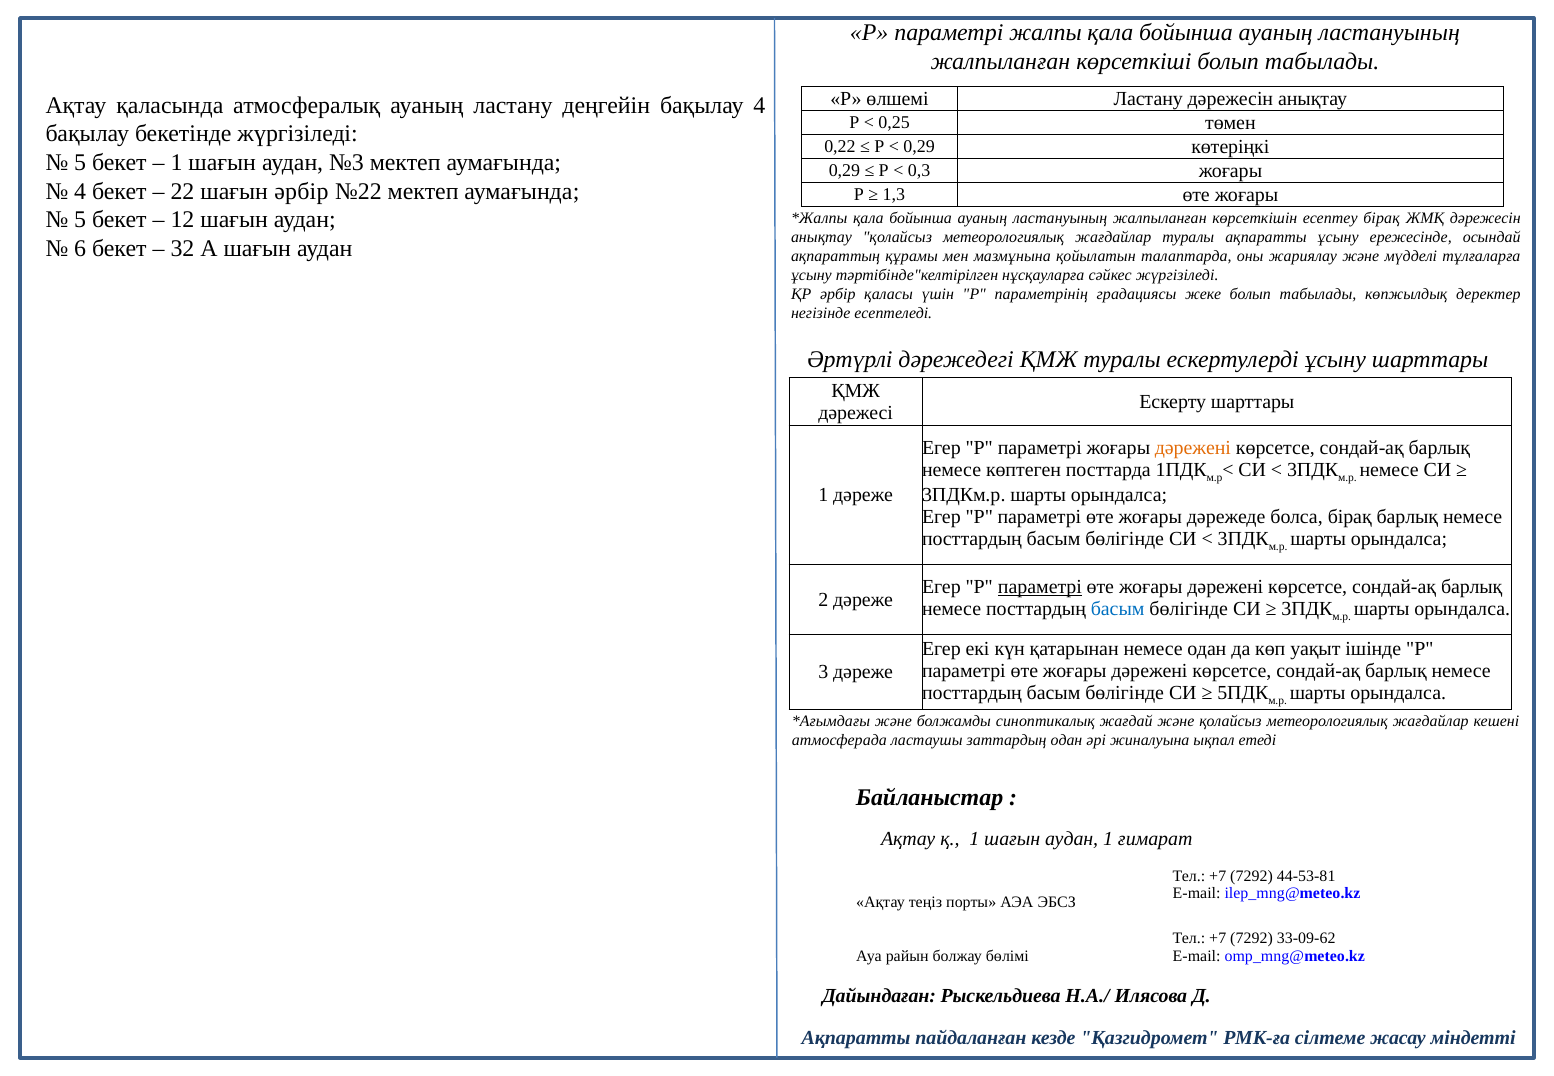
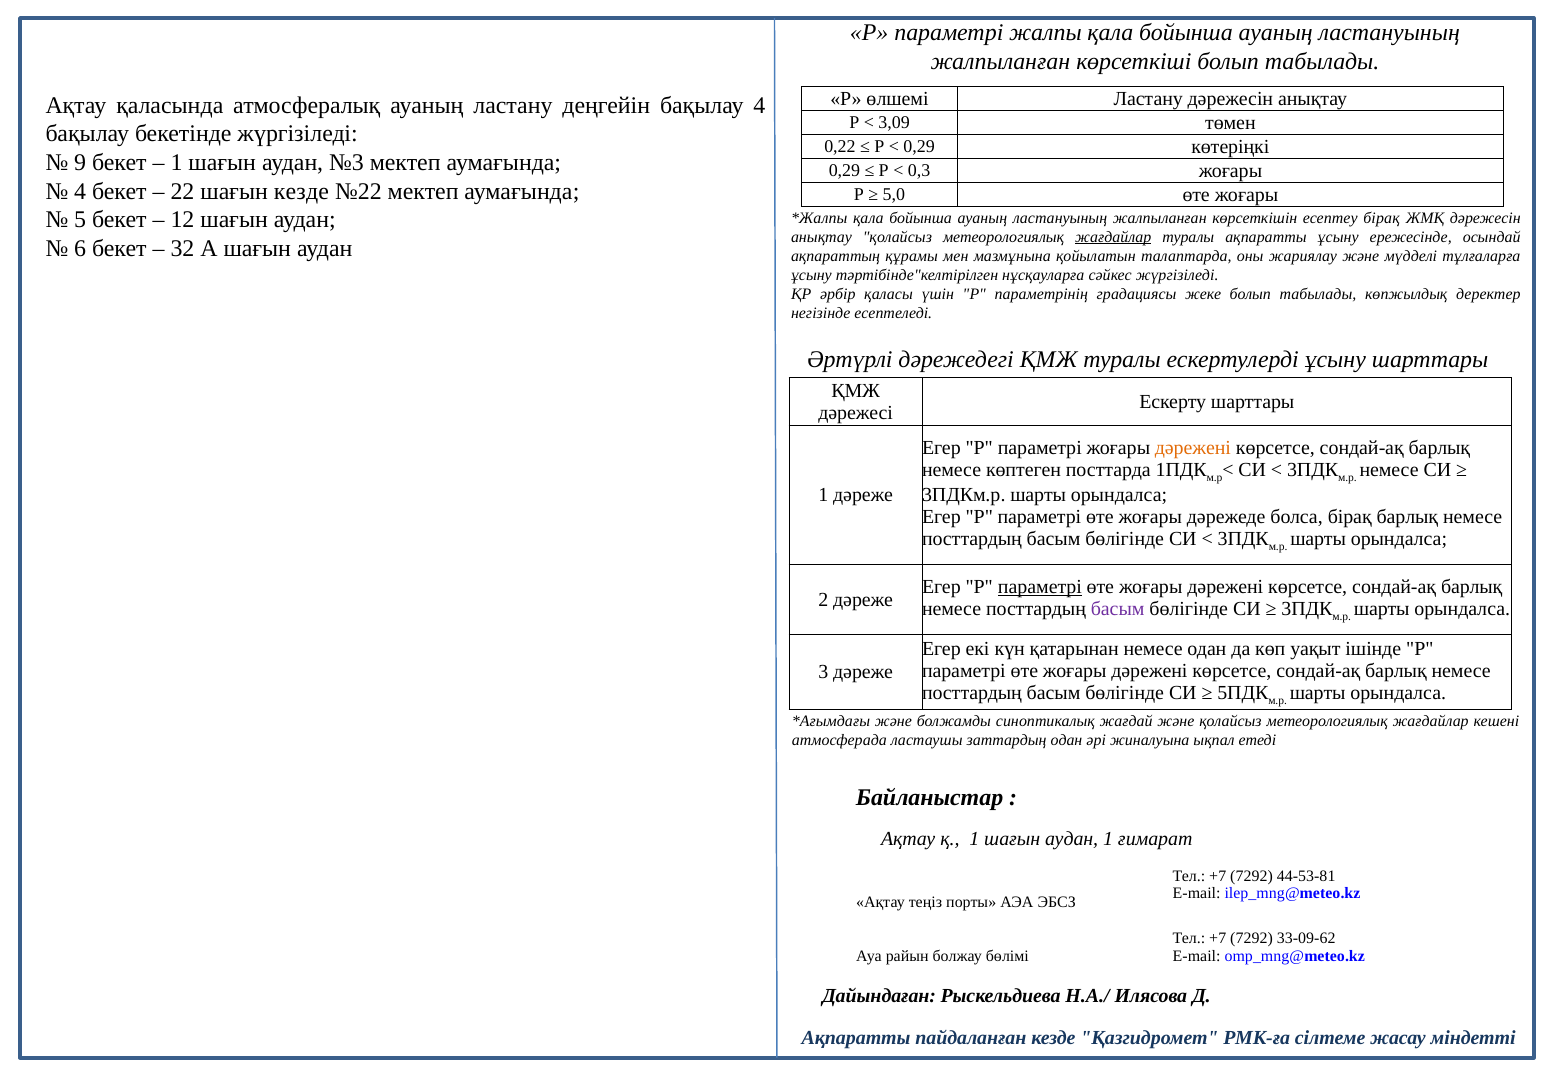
0,25: 0,25 -> 3,09
5 at (80, 163): 5 -> 9
шағын әрбір: әрбір -> кезде
1,3: 1,3 -> 5,0
жағдайлар at (1113, 237) underline: none -> present
басым at (1118, 609) colour: blue -> purple
